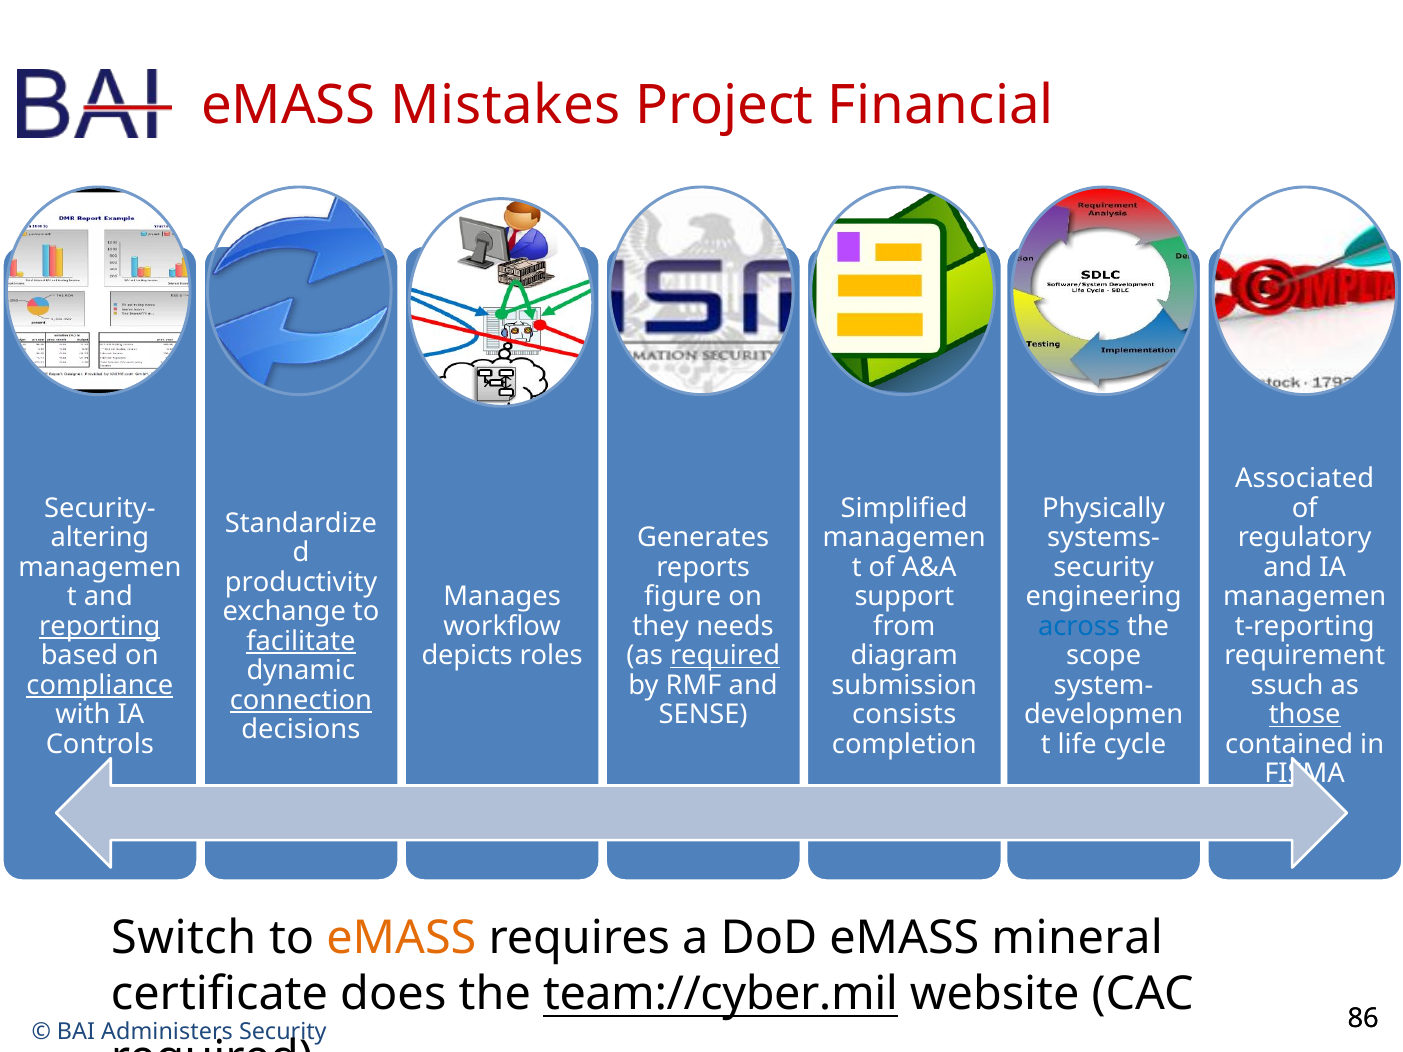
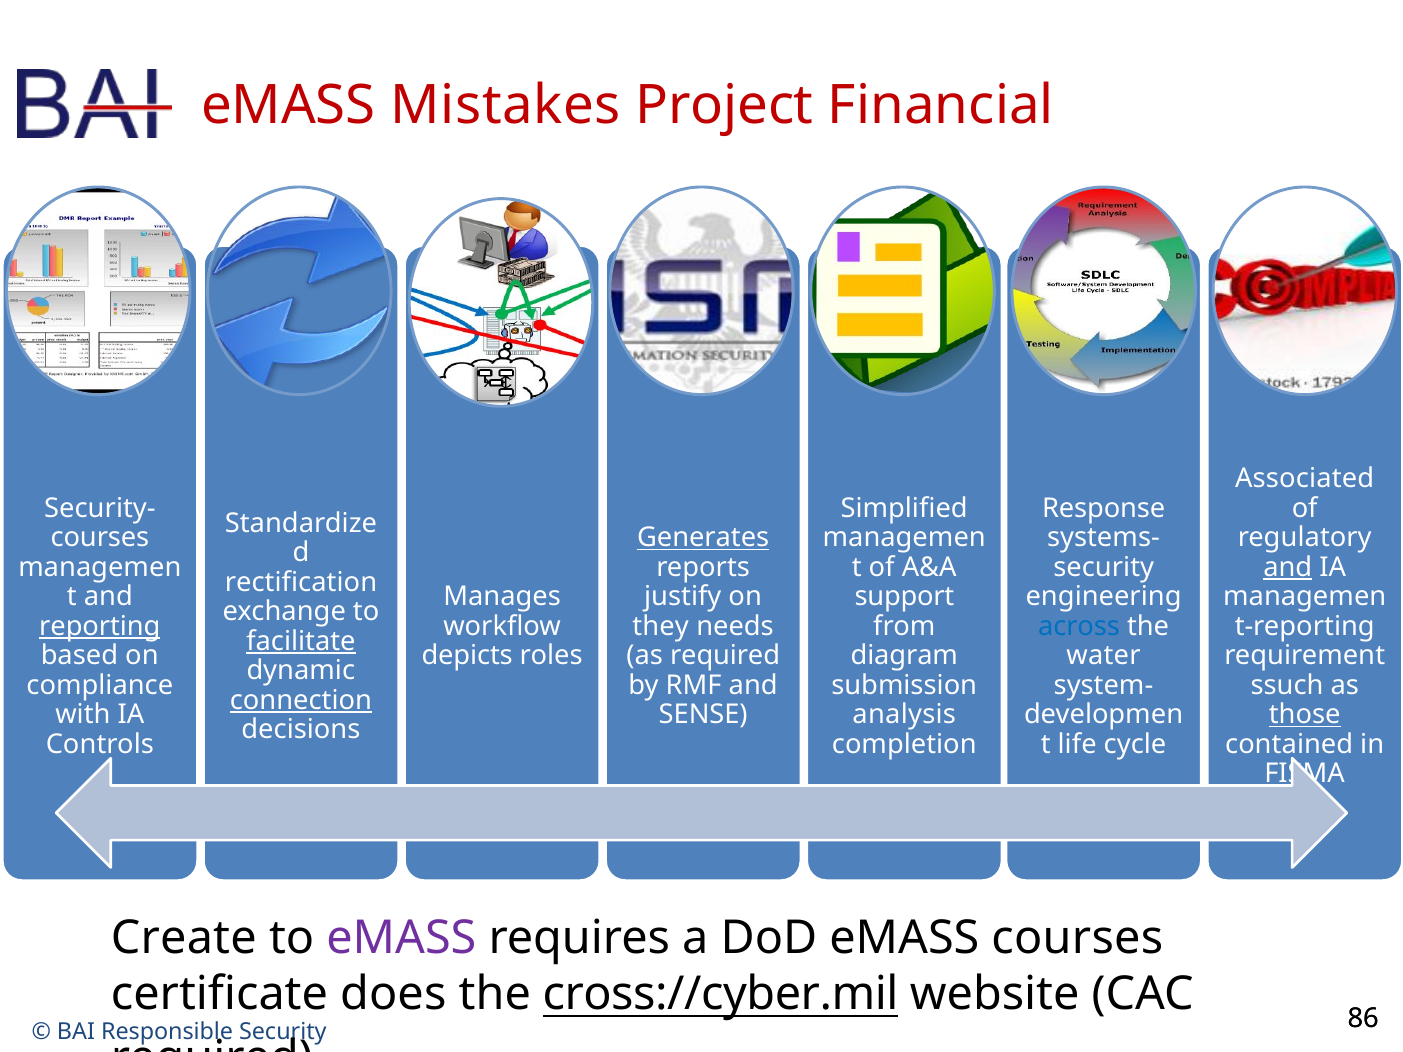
Physically: Physically -> Response
altering at (100, 538): altering -> courses
Generates underline: none -> present
and at (1288, 567) underline: none -> present
productivity: productivity -> rectification
figure: figure -> justify
required at (725, 656) underline: present -> none
scope: scope -> water
compliance underline: present -> none
consists: consists -> analysis
Switch: Switch -> Create
eMASS at (401, 939) colour: orange -> purple
eMASS mineral: mineral -> courses
team://cyber.mil: team://cyber.mil -> cross://cyber.mil
Administers: Administers -> Responsible
